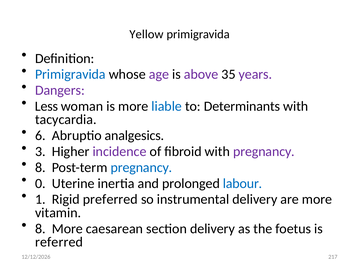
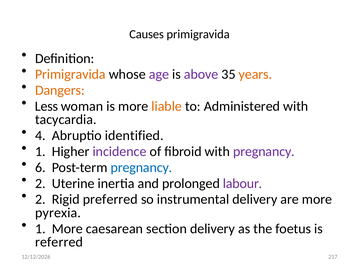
Yellow: Yellow -> Causes
Primigravida at (70, 74) colour: blue -> orange
years colour: purple -> orange
Dangers colour: purple -> orange
liable colour: blue -> orange
Determinants: Determinants -> Administered
6: 6 -> 4
analgesics: analgesics -> identified
3 at (40, 152): 3 -> 1
8 at (40, 168): 8 -> 6
0 at (40, 184): 0 -> 2
labour colour: blue -> purple
1 at (40, 200): 1 -> 2
vitamin: vitamin -> pyrexia
8 at (40, 229): 8 -> 1
